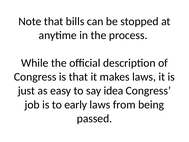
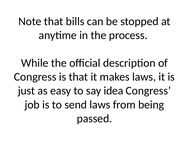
early: early -> send
